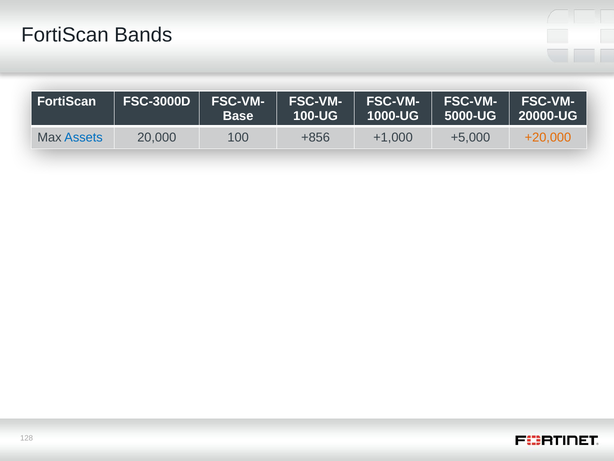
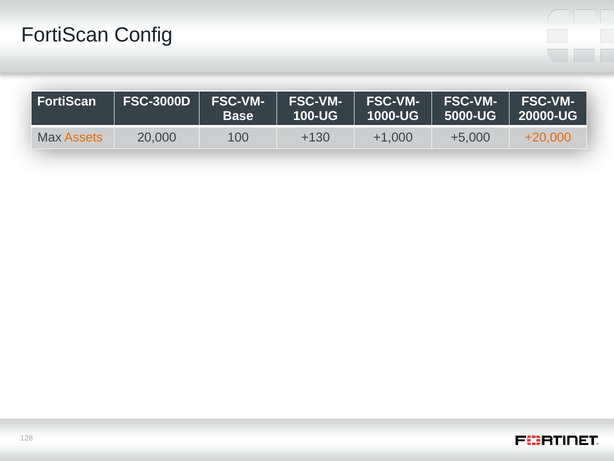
Bands: Bands -> Config
Assets colour: blue -> orange
+856: +856 -> +130
